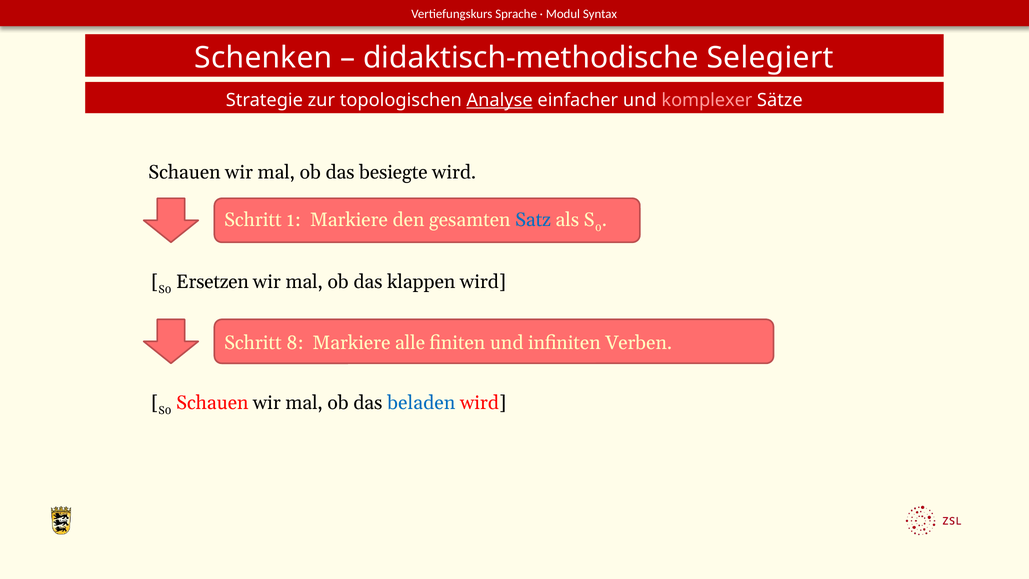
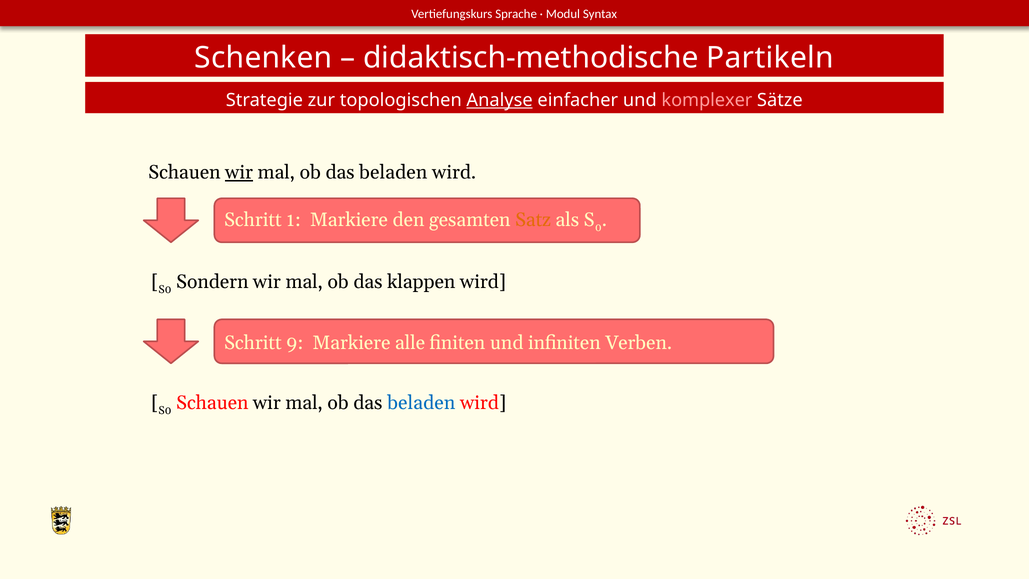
Selegiert: Selegiert -> Partikeln
wir at (239, 172) underline: none -> present
besiegte at (393, 172): besiegte -> beladen
Satz colour: blue -> orange
Ersetzen: Ersetzen -> Sondern
8: 8 -> 9
